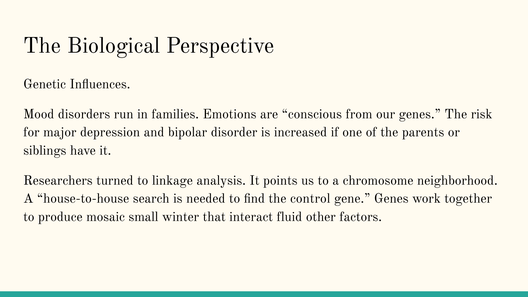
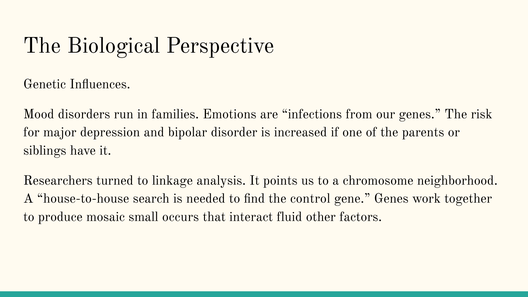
conscious: conscious -> infections
winter: winter -> occurs
